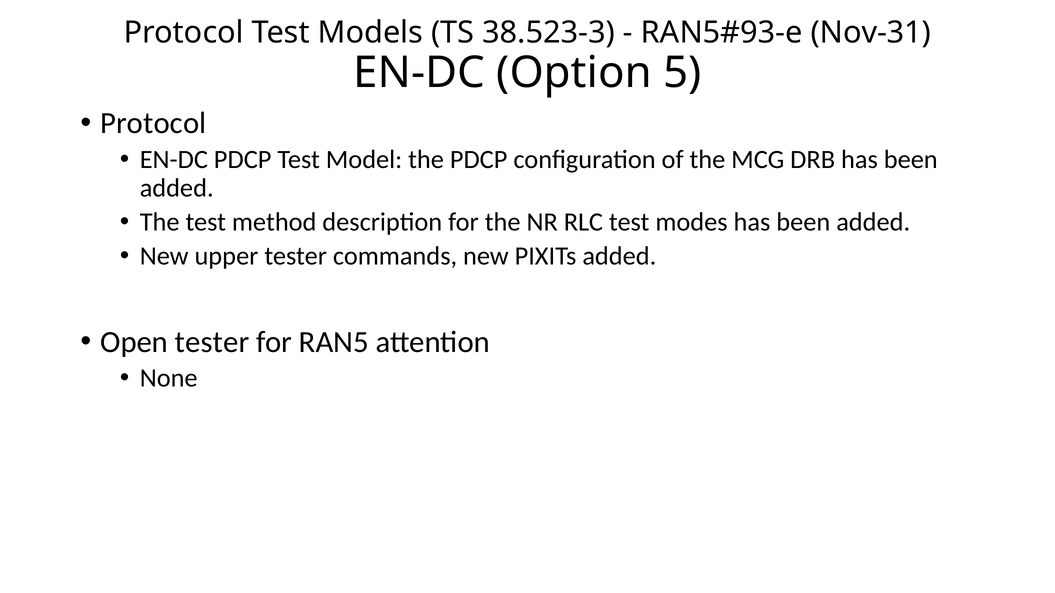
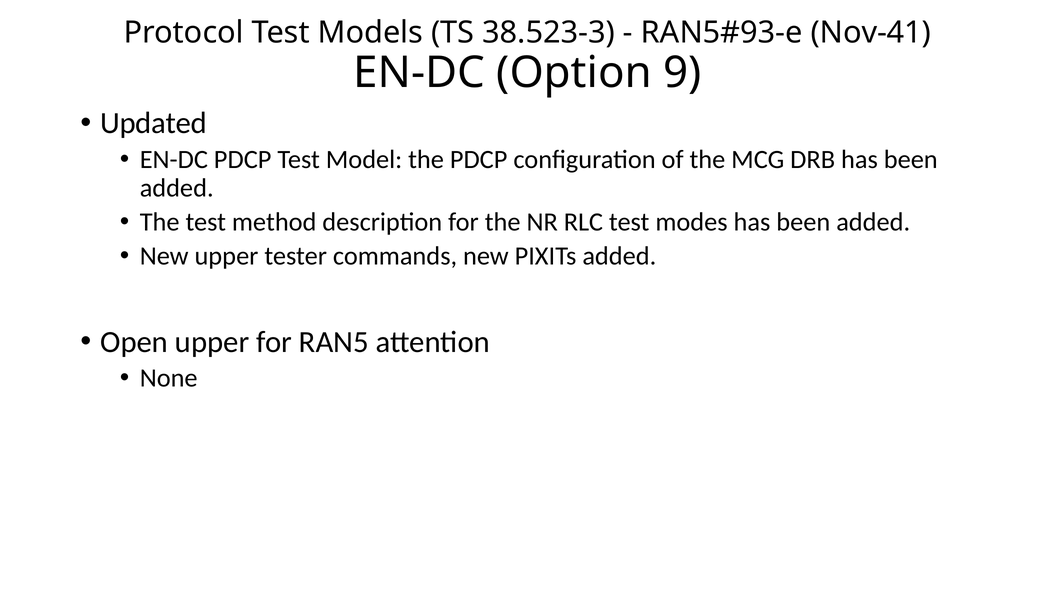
Nov-31: Nov-31 -> Nov-41
5: 5 -> 9
Protocol at (153, 123): Protocol -> Updated
Open tester: tester -> upper
